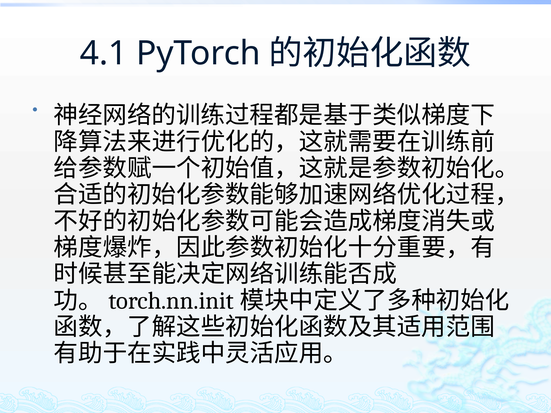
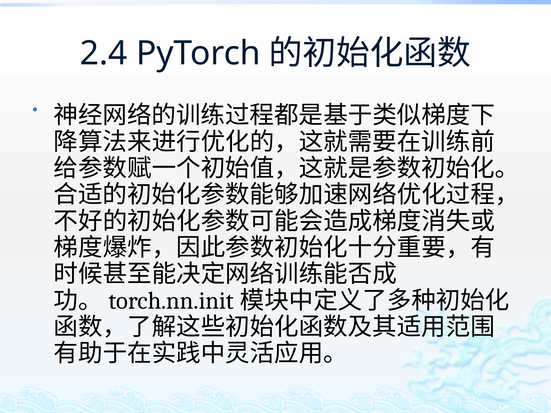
4.1: 4.1 -> 2.4
